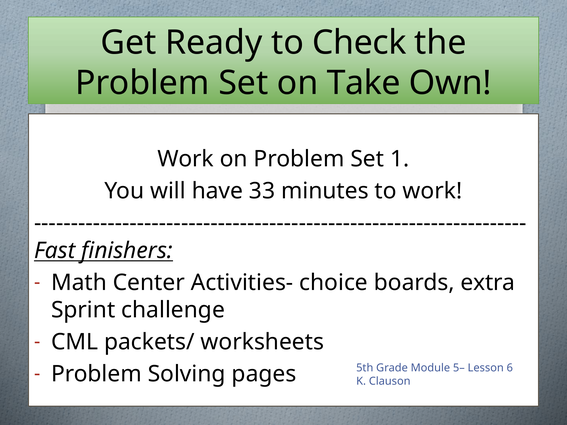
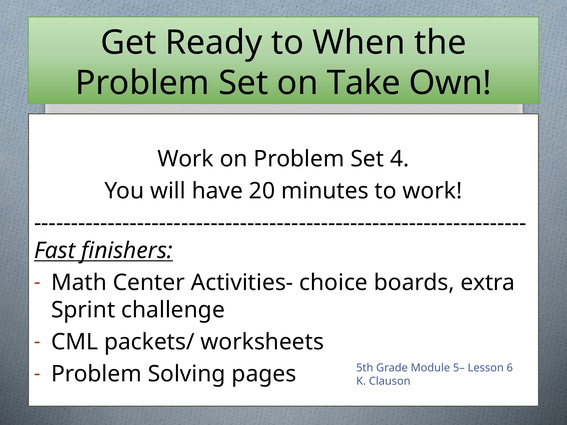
Check: Check -> When
1: 1 -> 4
33: 33 -> 20
